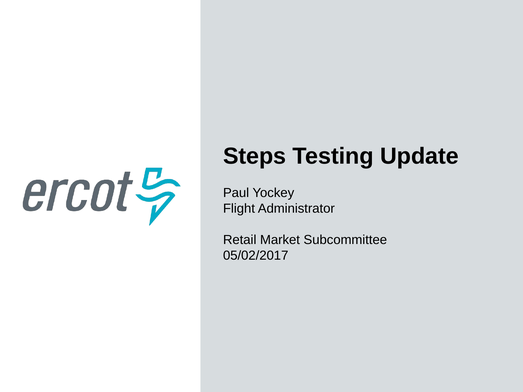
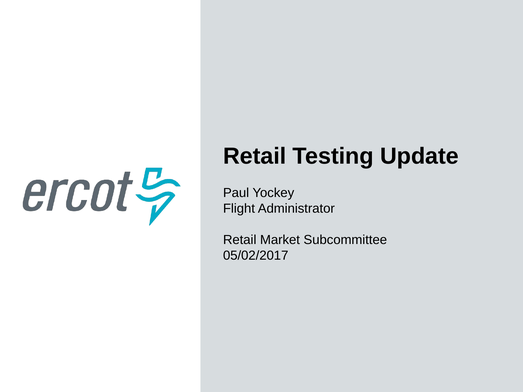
Steps at (255, 156): Steps -> Retail
